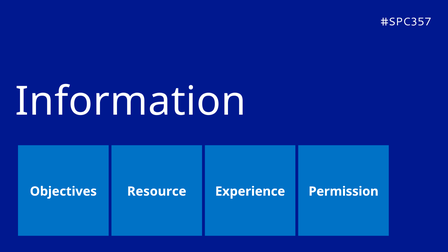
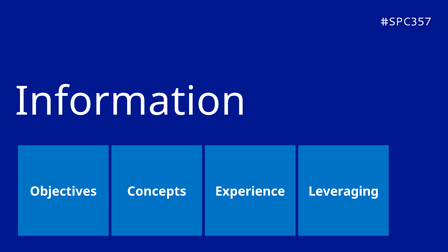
Resource: Resource -> Concepts
Permission: Permission -> Leveraging
